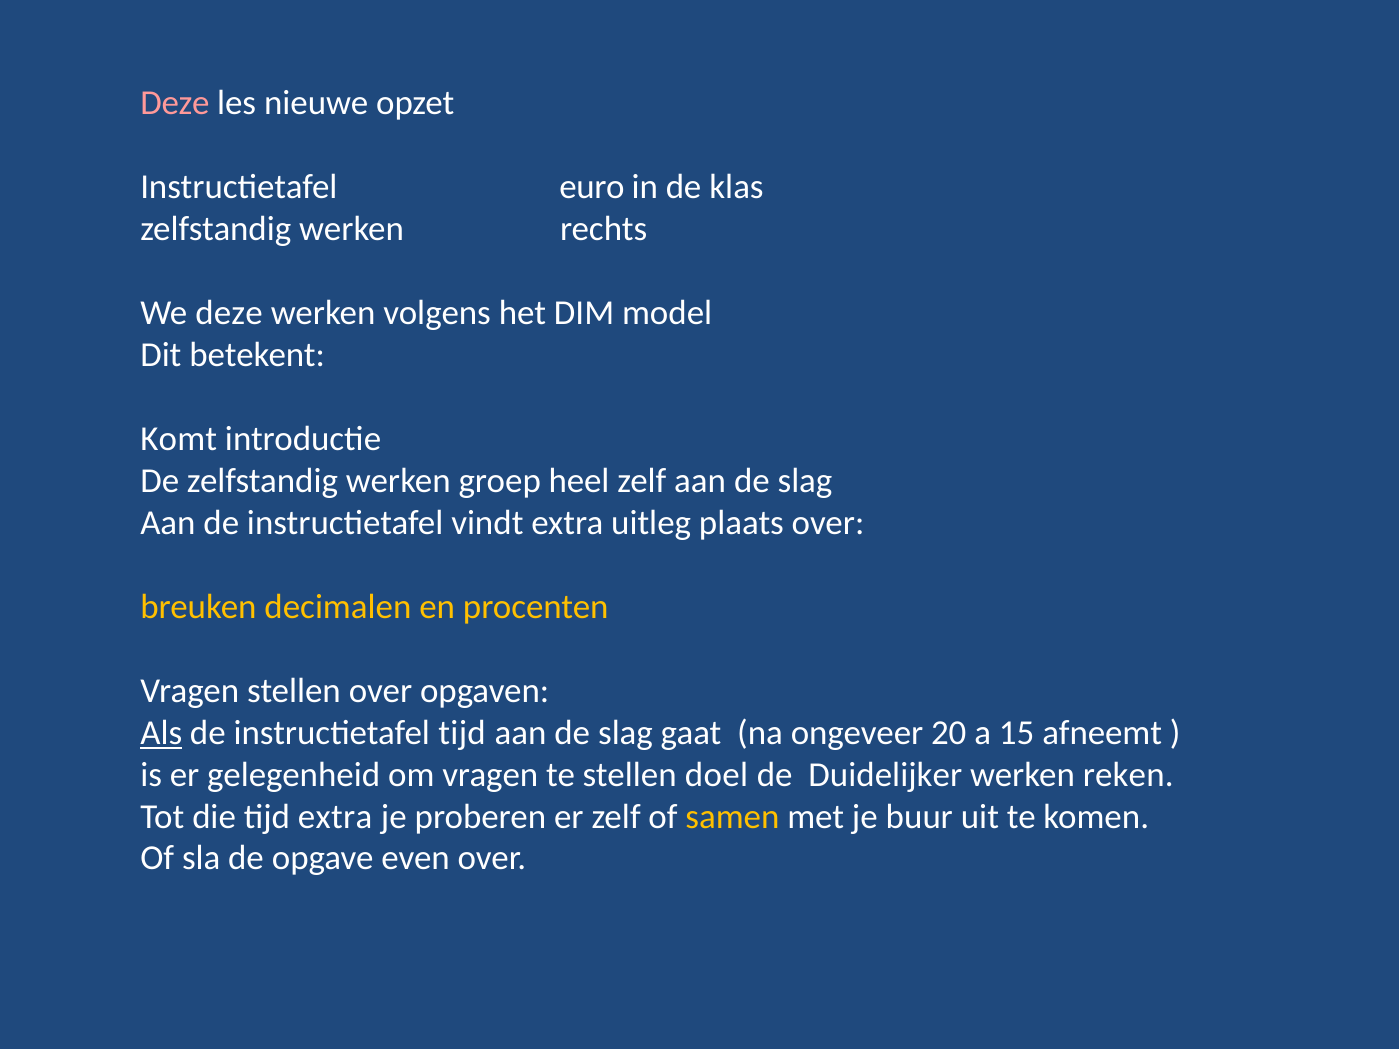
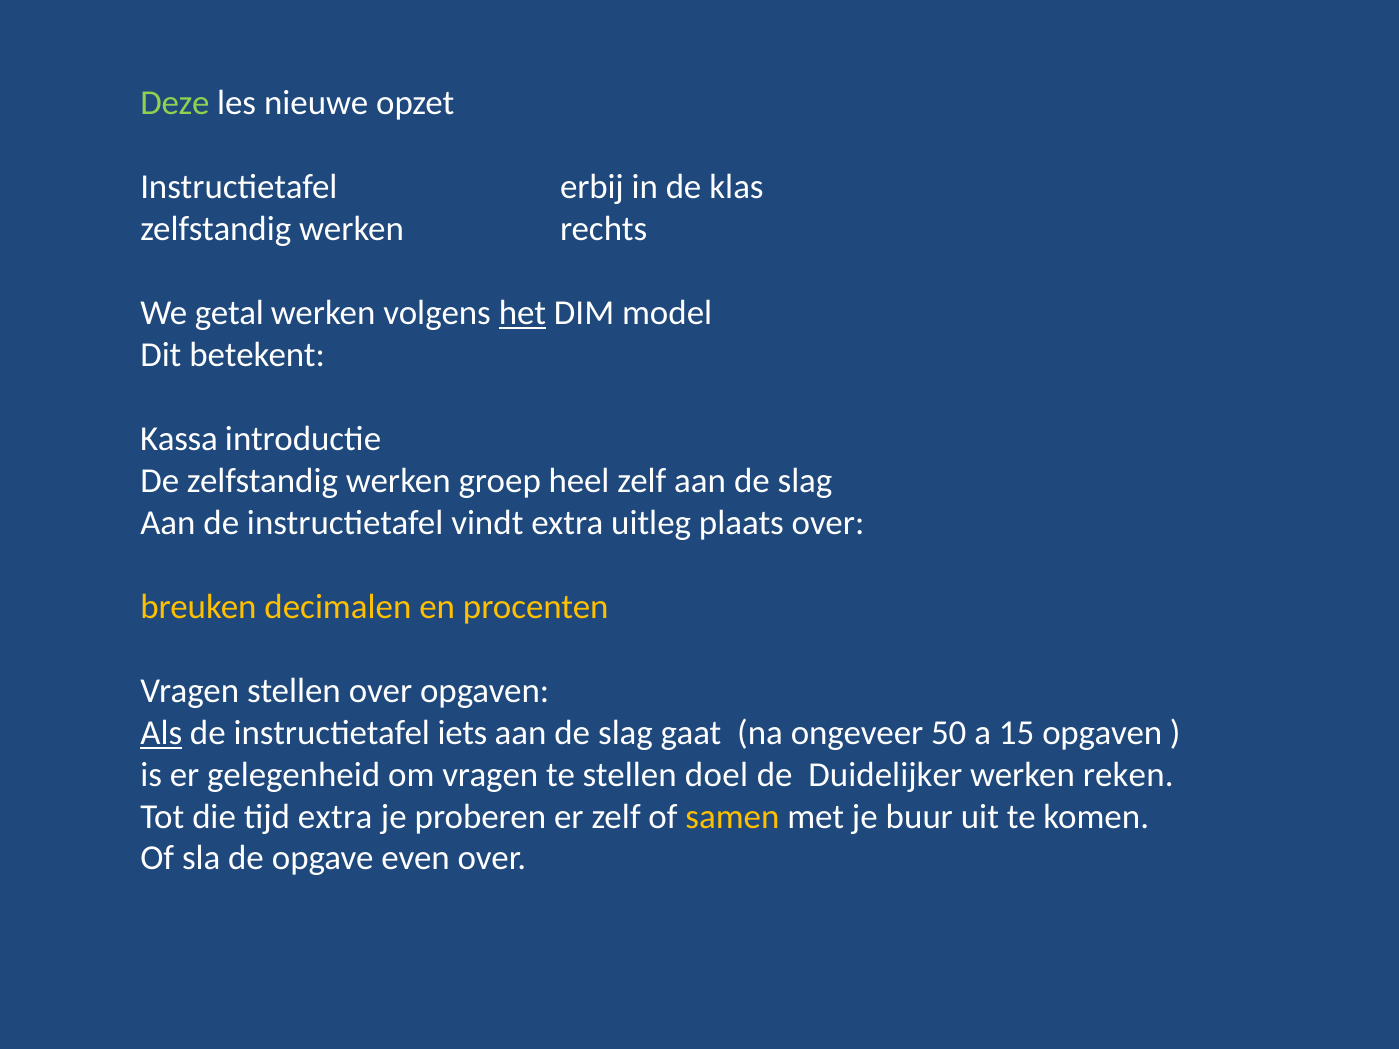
Deze at (175, 103) colour: pink -> light green
euro: euro -> erbij
We deze: deze -> getal
het underline: none -> present
Komt: Komt -> Kassa
instructietafel tijd: tijd -> iets
20: 20 -> 50
15 afneemt: afneemt -> opgaven
